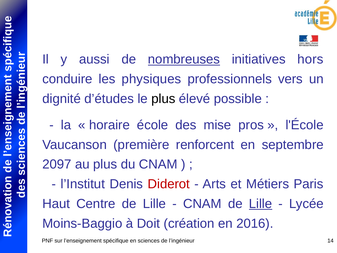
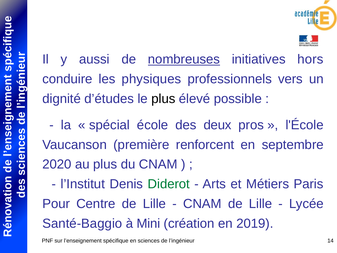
horaire: horaire -> spécial
mise: mise -> deux
2097: 2097 -> 2020
Diderot colour: red -> green
Haut: Haut -> Pour
Lille at (261, 204) underline: present -> none
Moins-Baggio: Moins-Baggio -> Santé-Baggio
Doit: Doit -> Mini
2016: 2016 -> 2019
